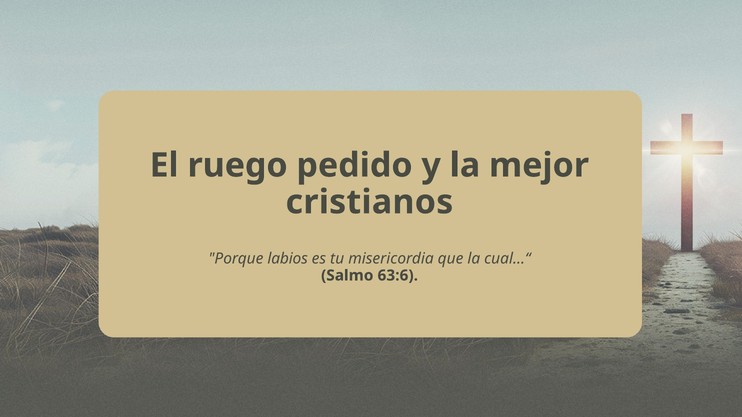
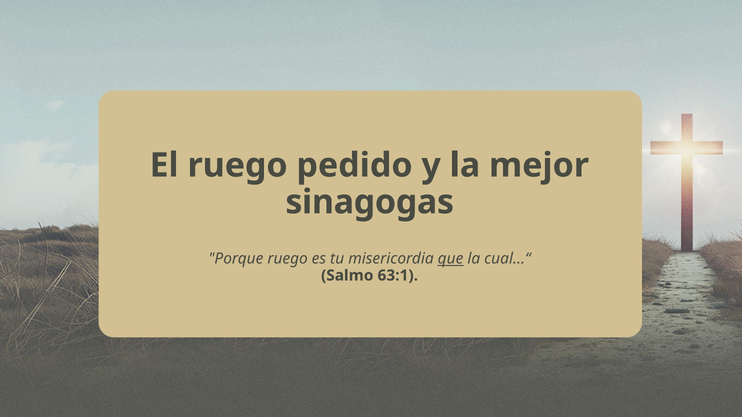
cristianos: cristianos -> sinagogas
Porque labios: labios -> ruego
que underline: none -> present
63:6: 63:6 -> 63:1
